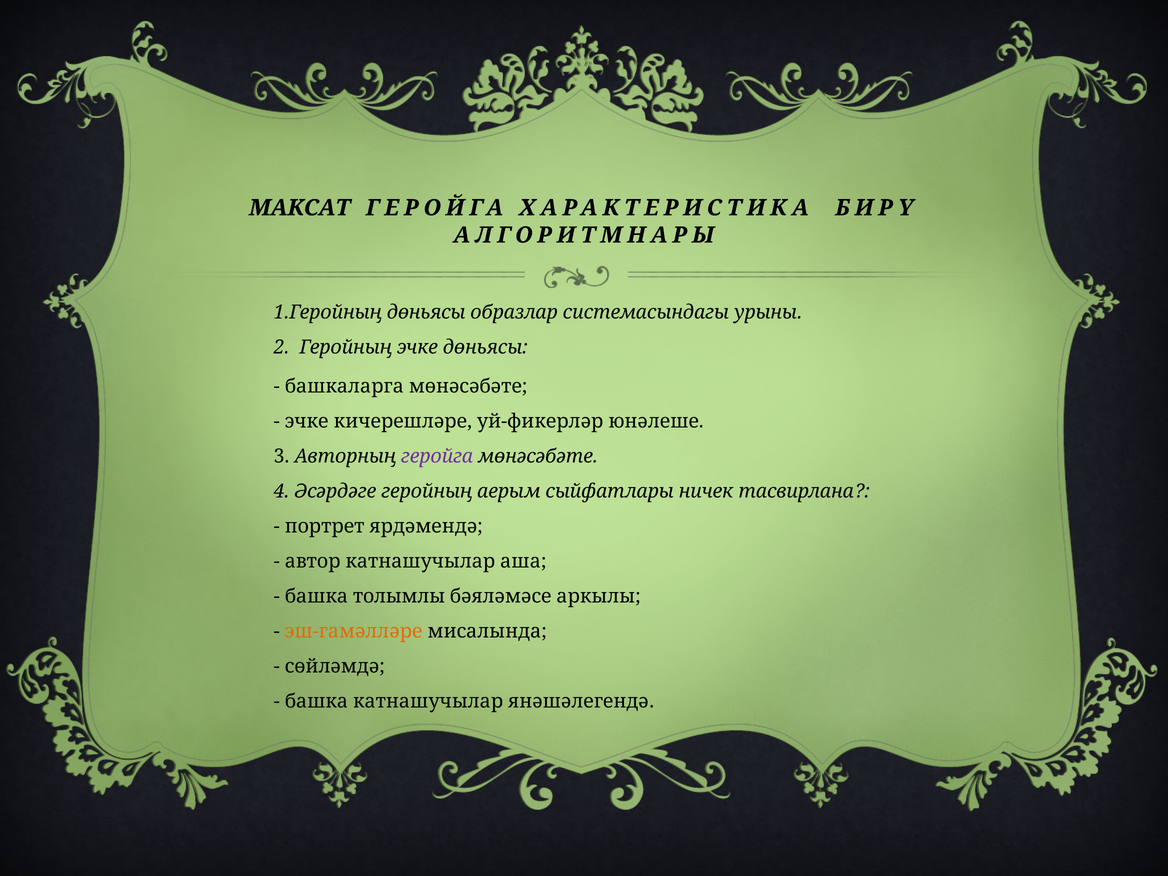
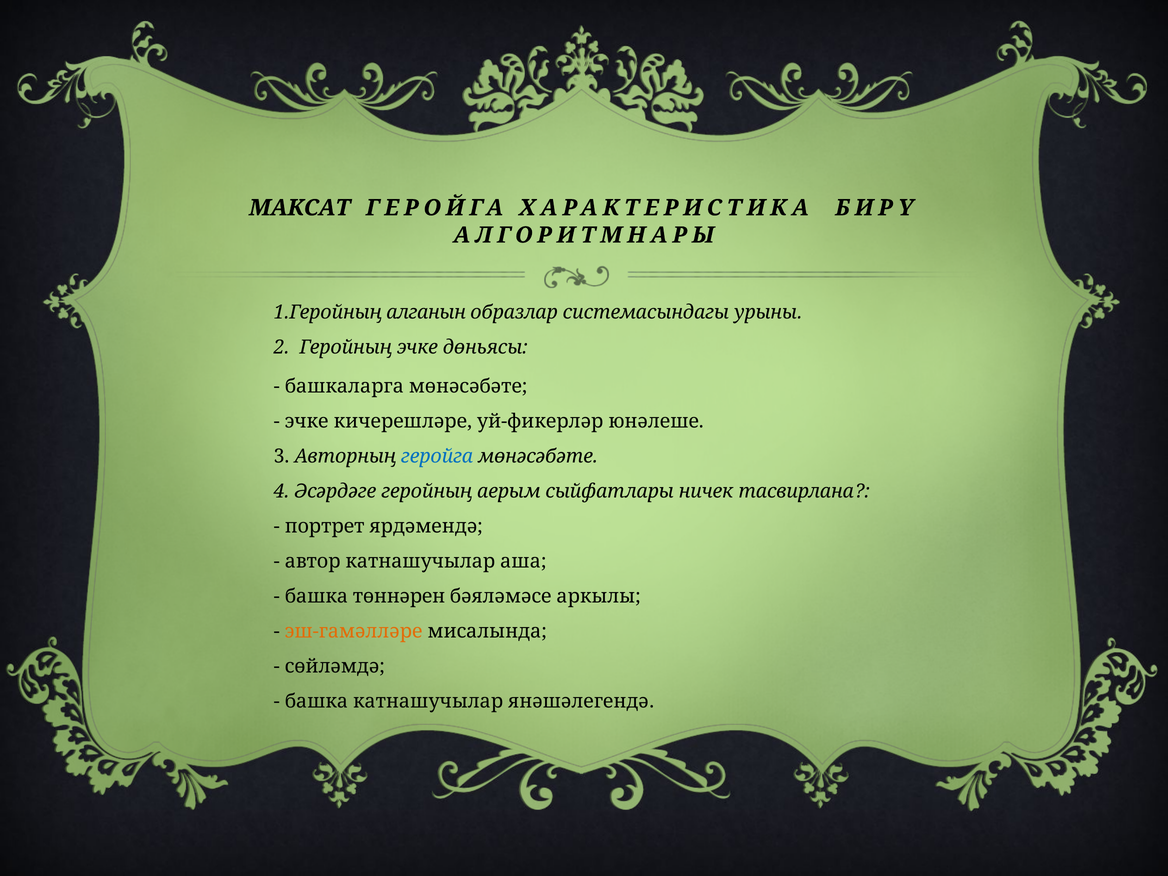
1.Геройның дөньясы: дөньясы -> алганын
геройга at (437, 456) colour: purple -> blue
толымлы: толымлы -> төннәрен
